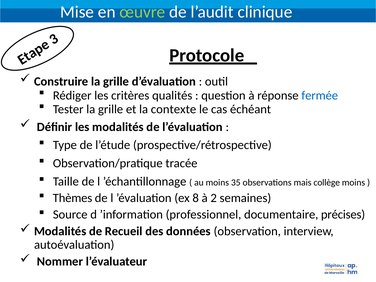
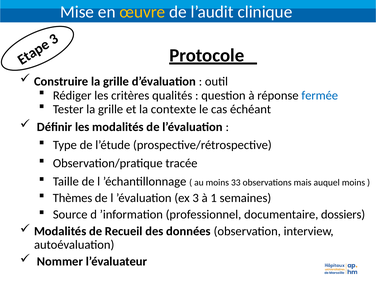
œuvre colour: light green -> yellow
35: 35 -> 33
collège: collège -> auquel
ex 8: 8 -> 3
2: 2 -> 1
précises: précises -> dossiers
